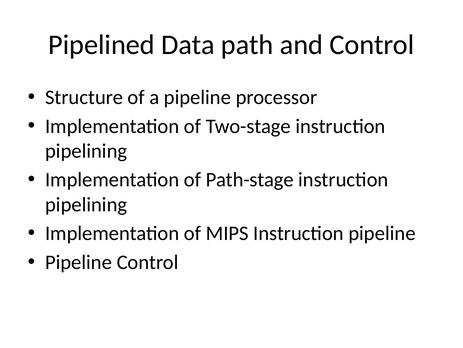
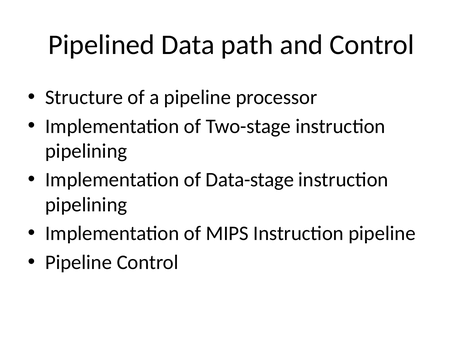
Path-stage: Path-stage -> Data-stage
